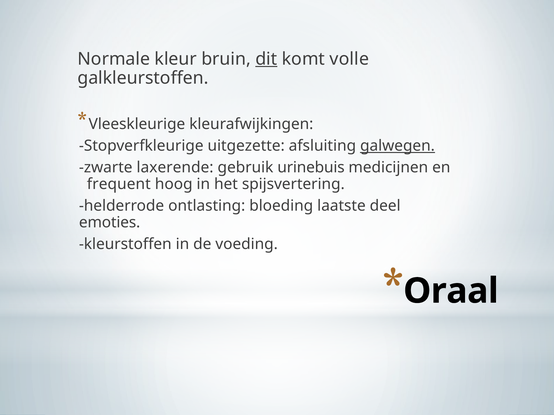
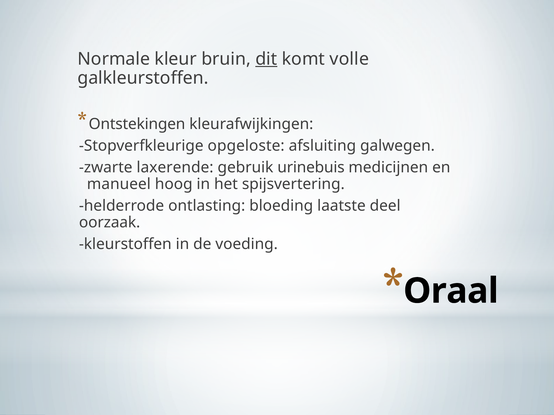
Vleeskleurige: Vleeskleurige -> Ontstekingen
uitgezette: uitgezette -> opgeloste
galwegen underline: present -> none
frequent: frequent -> manueel
emoties: emoties -> oorzaak
